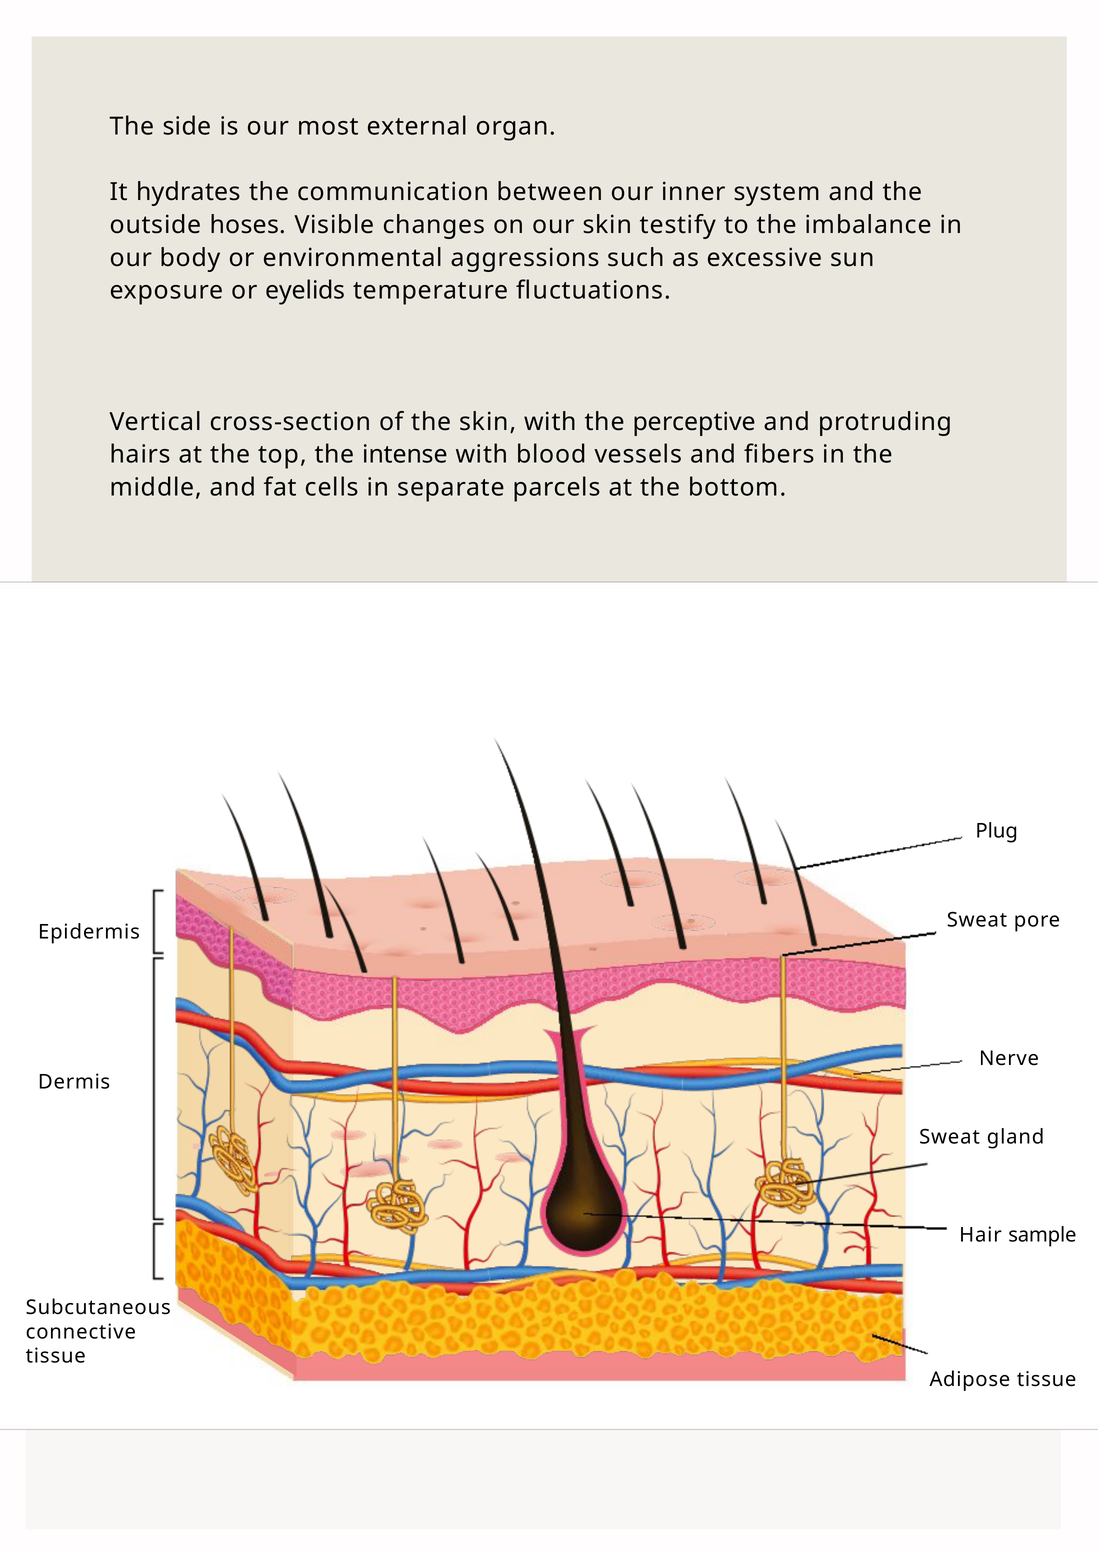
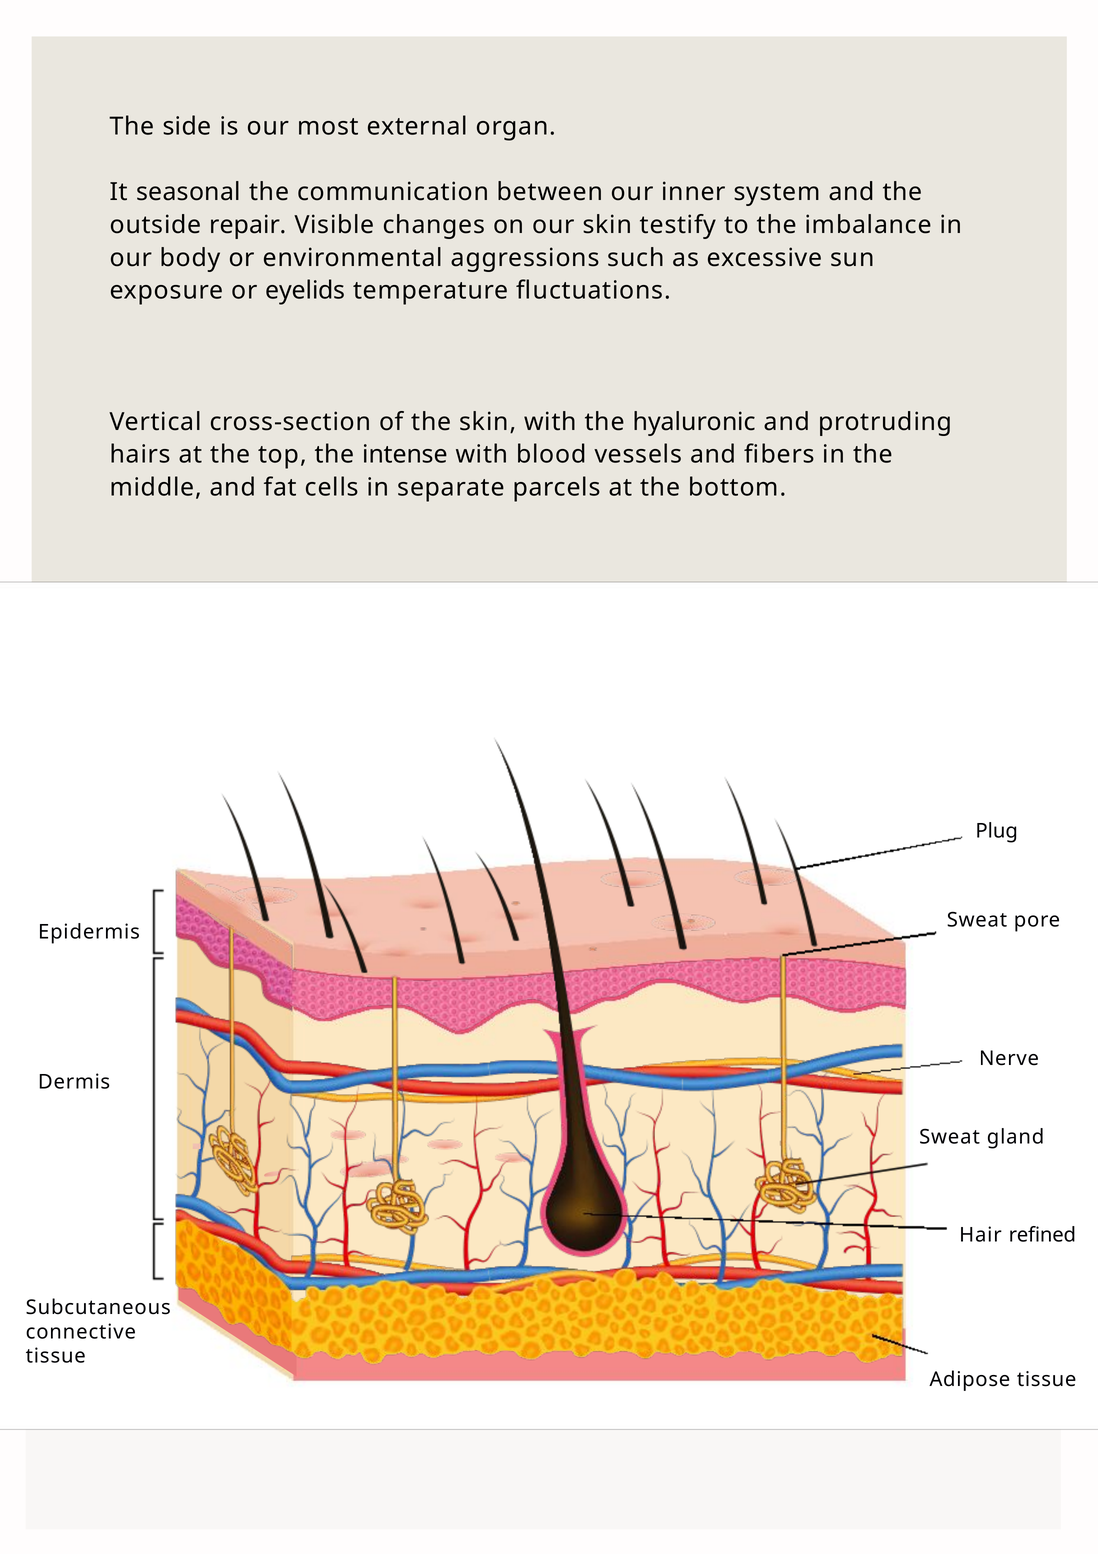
hydrates: hydrates -> seasonal
hoses: hoses -> repair
perceptive: perceptive -> hyaluronic
sample: sample -> refined
